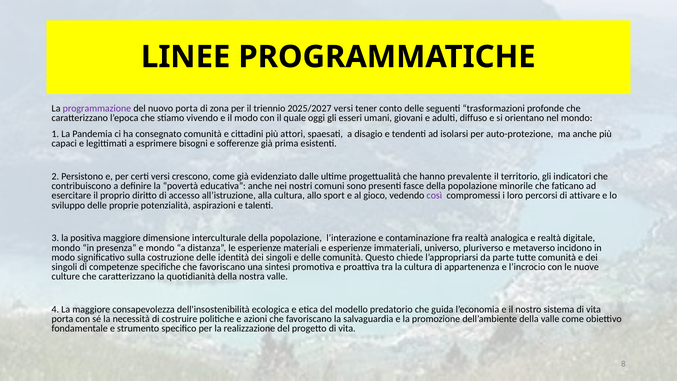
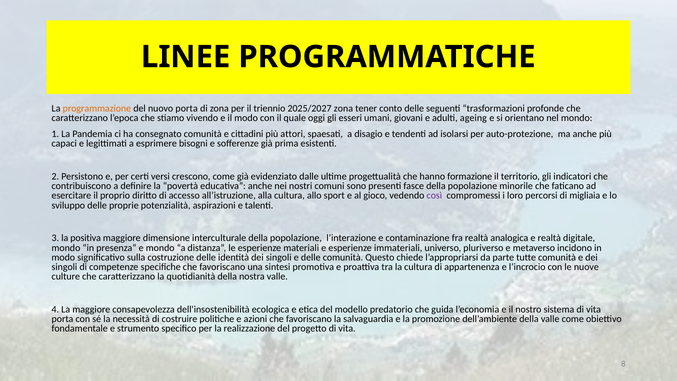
programmazione colour: purple -> orange
2025/2027 versi: versi -> zona
diffuso: diffuso -> ageing
prevalente: prevalente -> formazione
attivare: attivare -> migliaia
